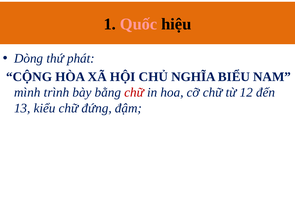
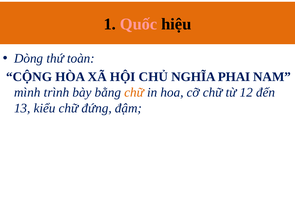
phát: phát -> toàn
BIỂU: BIỂU -> PHAI
chữ at (134, 93) colour: red -> orange
